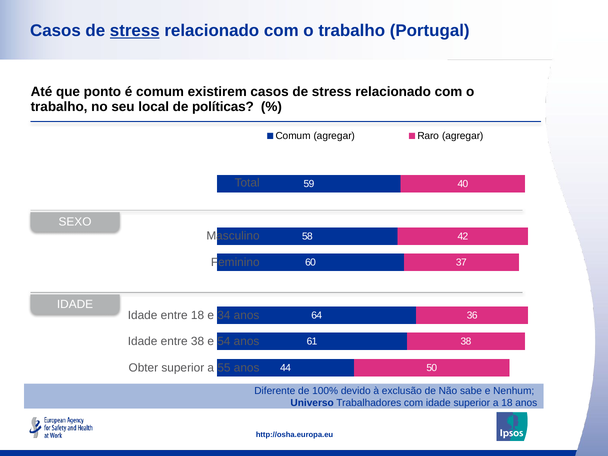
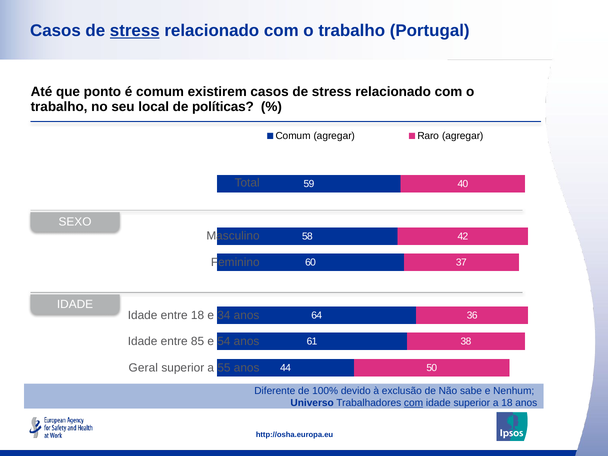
entre 38: 38 -> 85
Obter: Obter -> Geral
com at (414, 403) underline: none -> present
